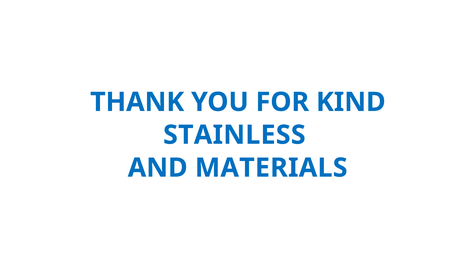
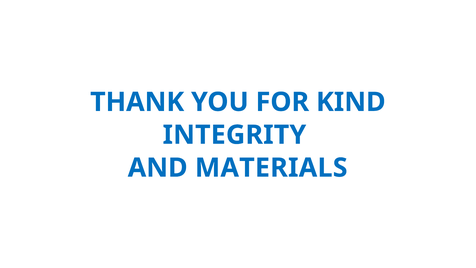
STAINLESS: STAINLESS -> INTEGRITY
